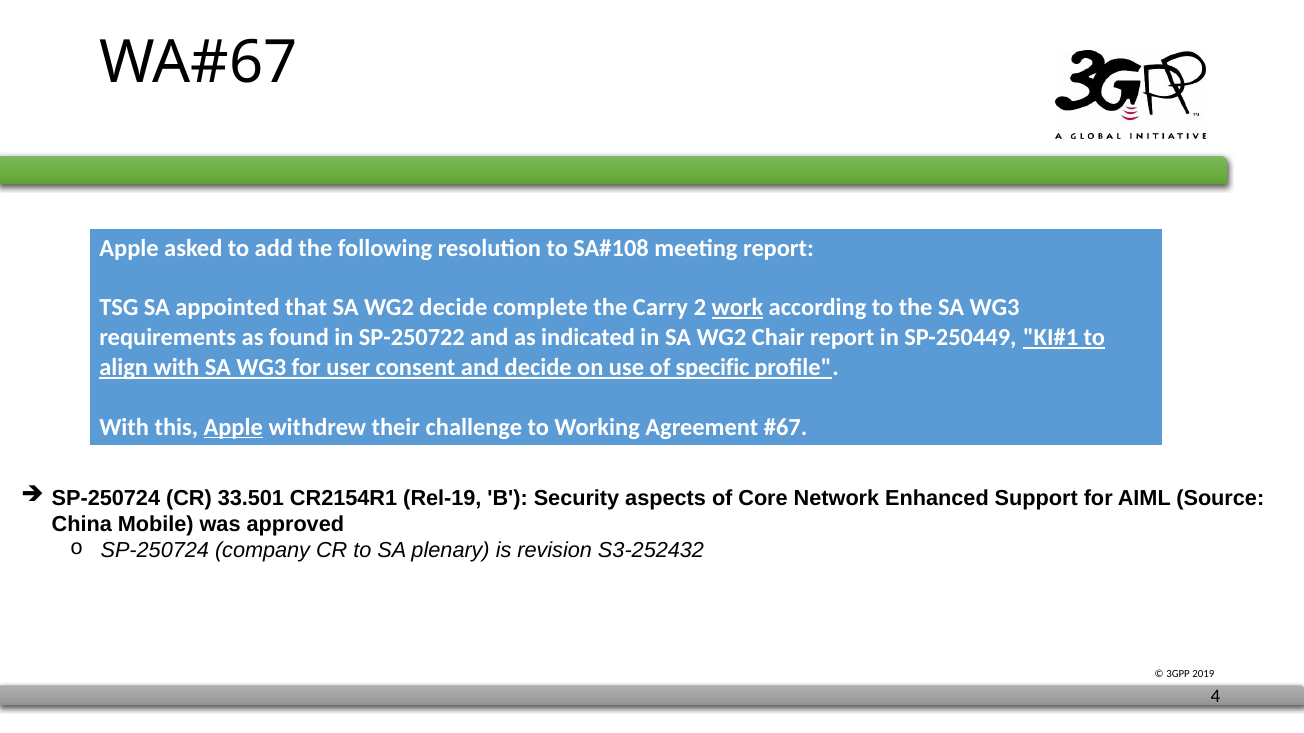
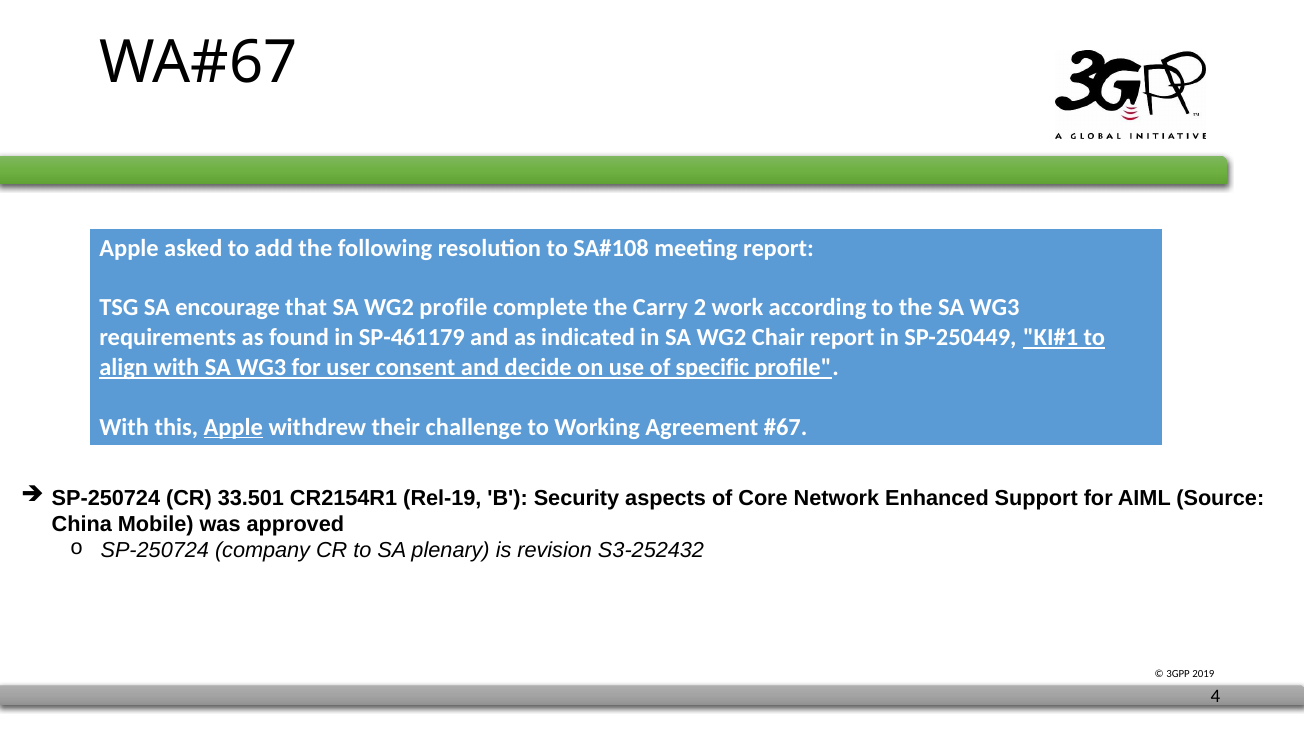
appointed: appointed -> encourage
WG2 decide: decide -> profile
work underline: present -> none
SP-250722: SP-250722 -> SP-461179
